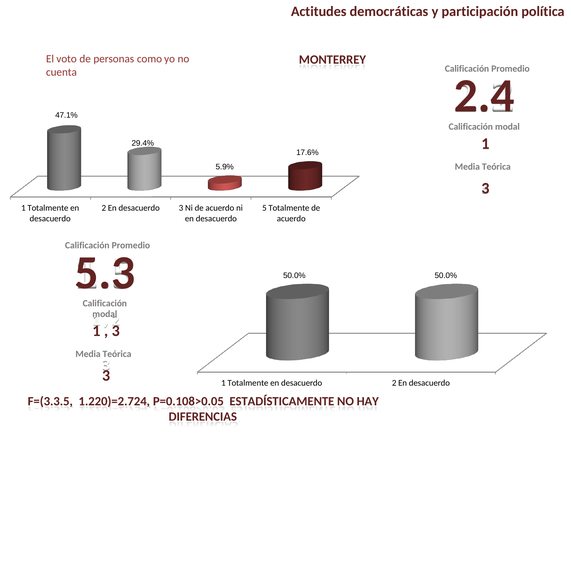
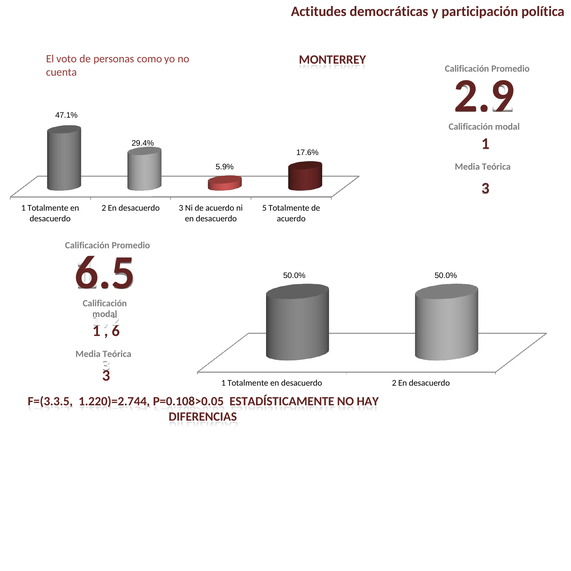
2.4: 2.4 -> 2.9
5.3: 5.3 -> 6.5
3 at (116, 331): 3 -> 6
1.220)=2.724: 1.220)=2.724 -> 1.220)=2.744
